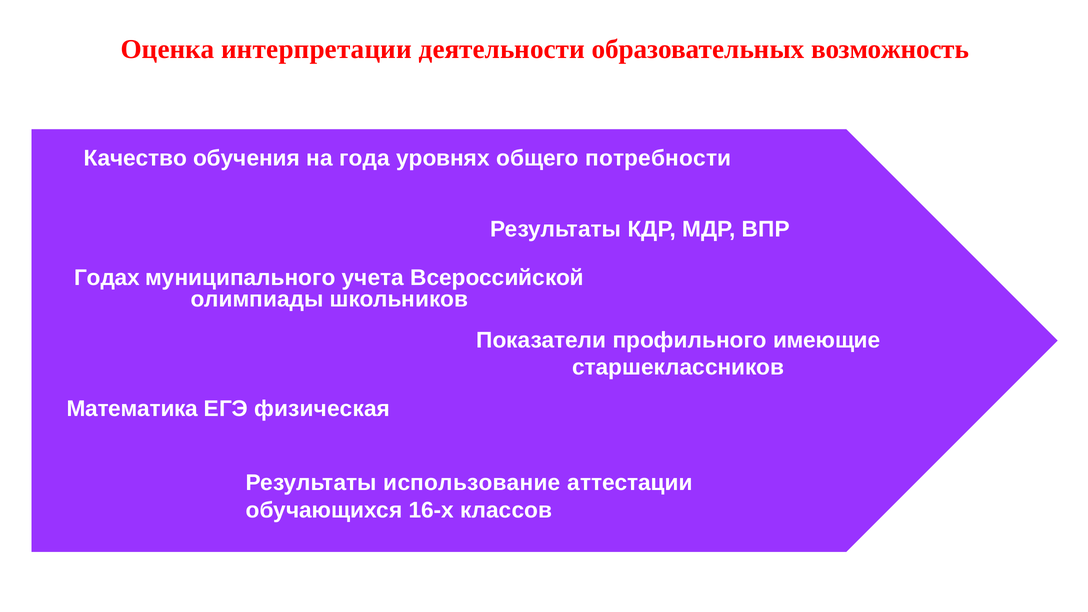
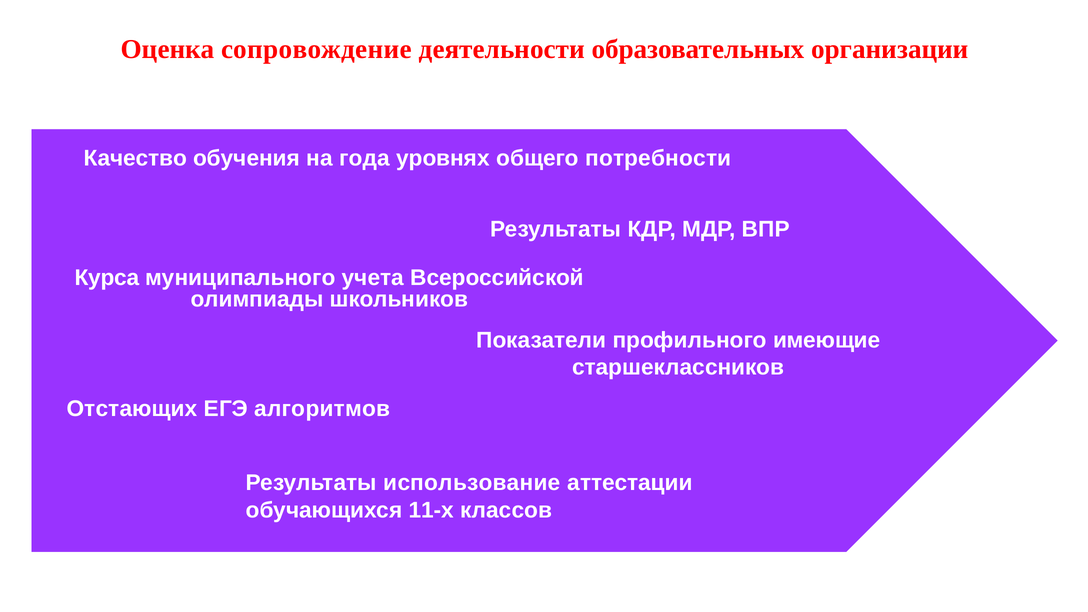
интерпретации: интерпретации -> сопровождение
возможность: возможность -> организации
Годах: Годах -> Курса
Математика: Математика -> Отстающих
физическая: физическая -> алгоритмов
16-х: 16-х -> 11-х
